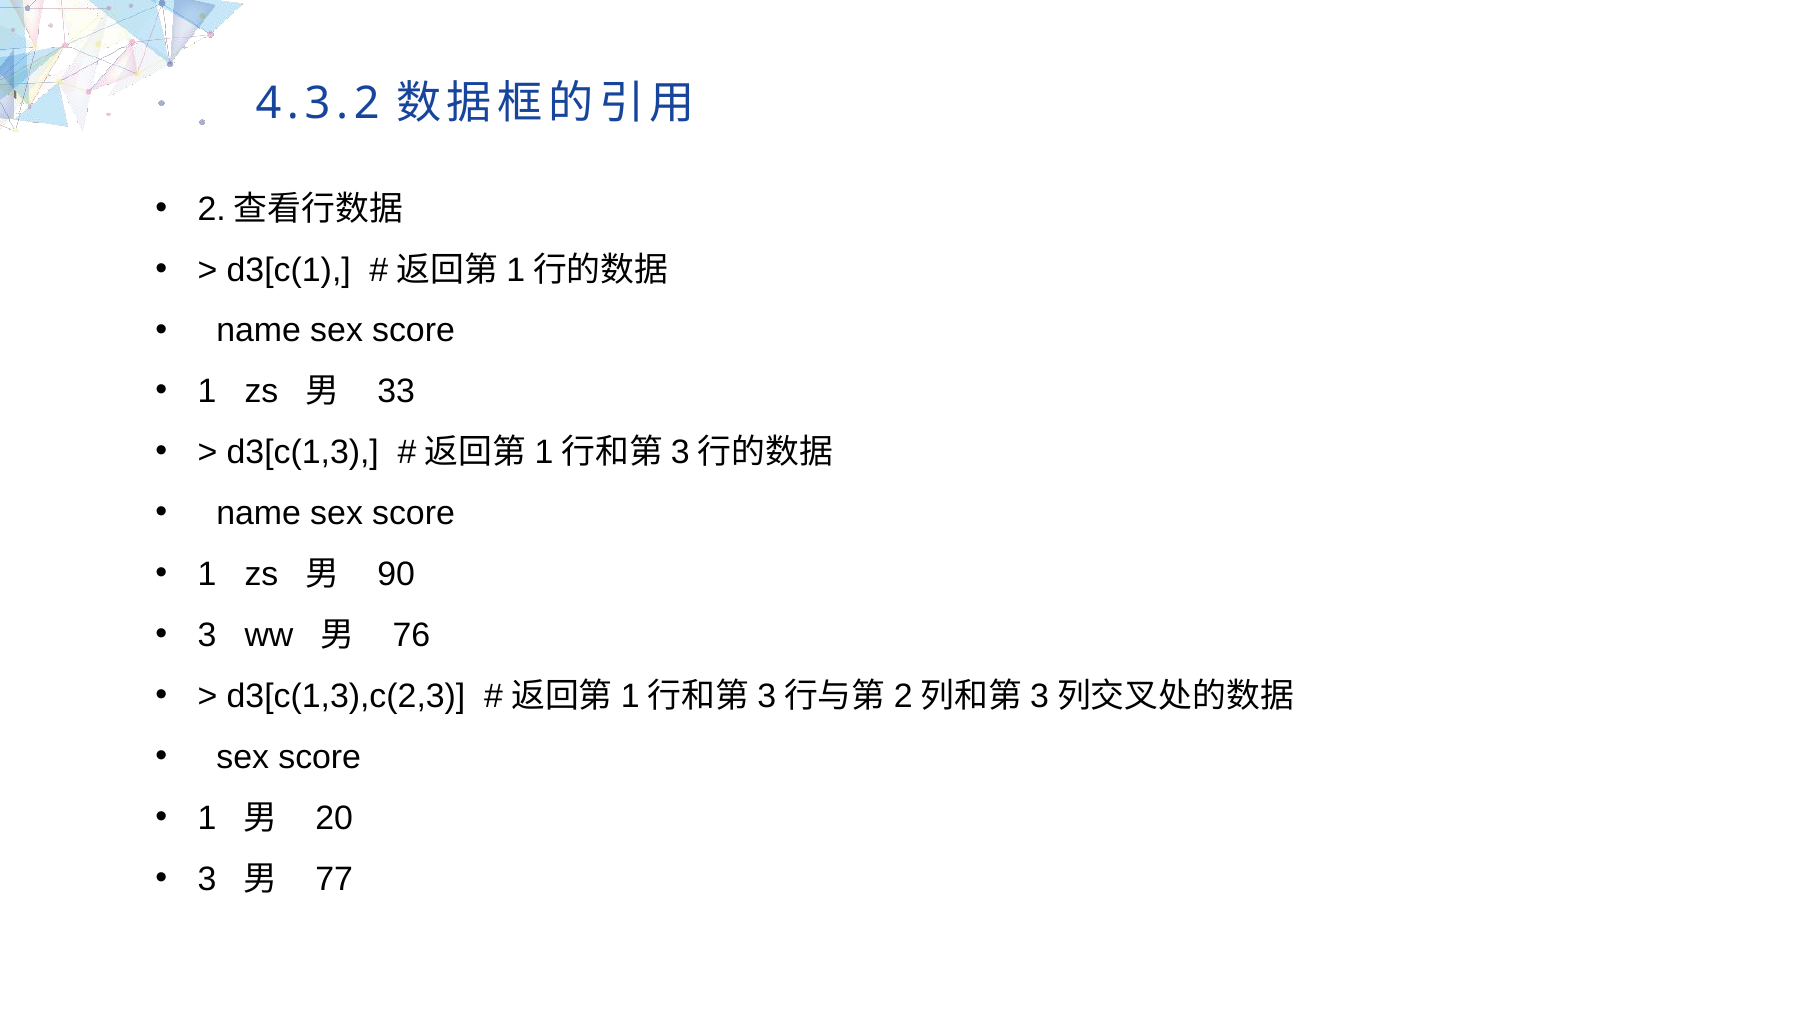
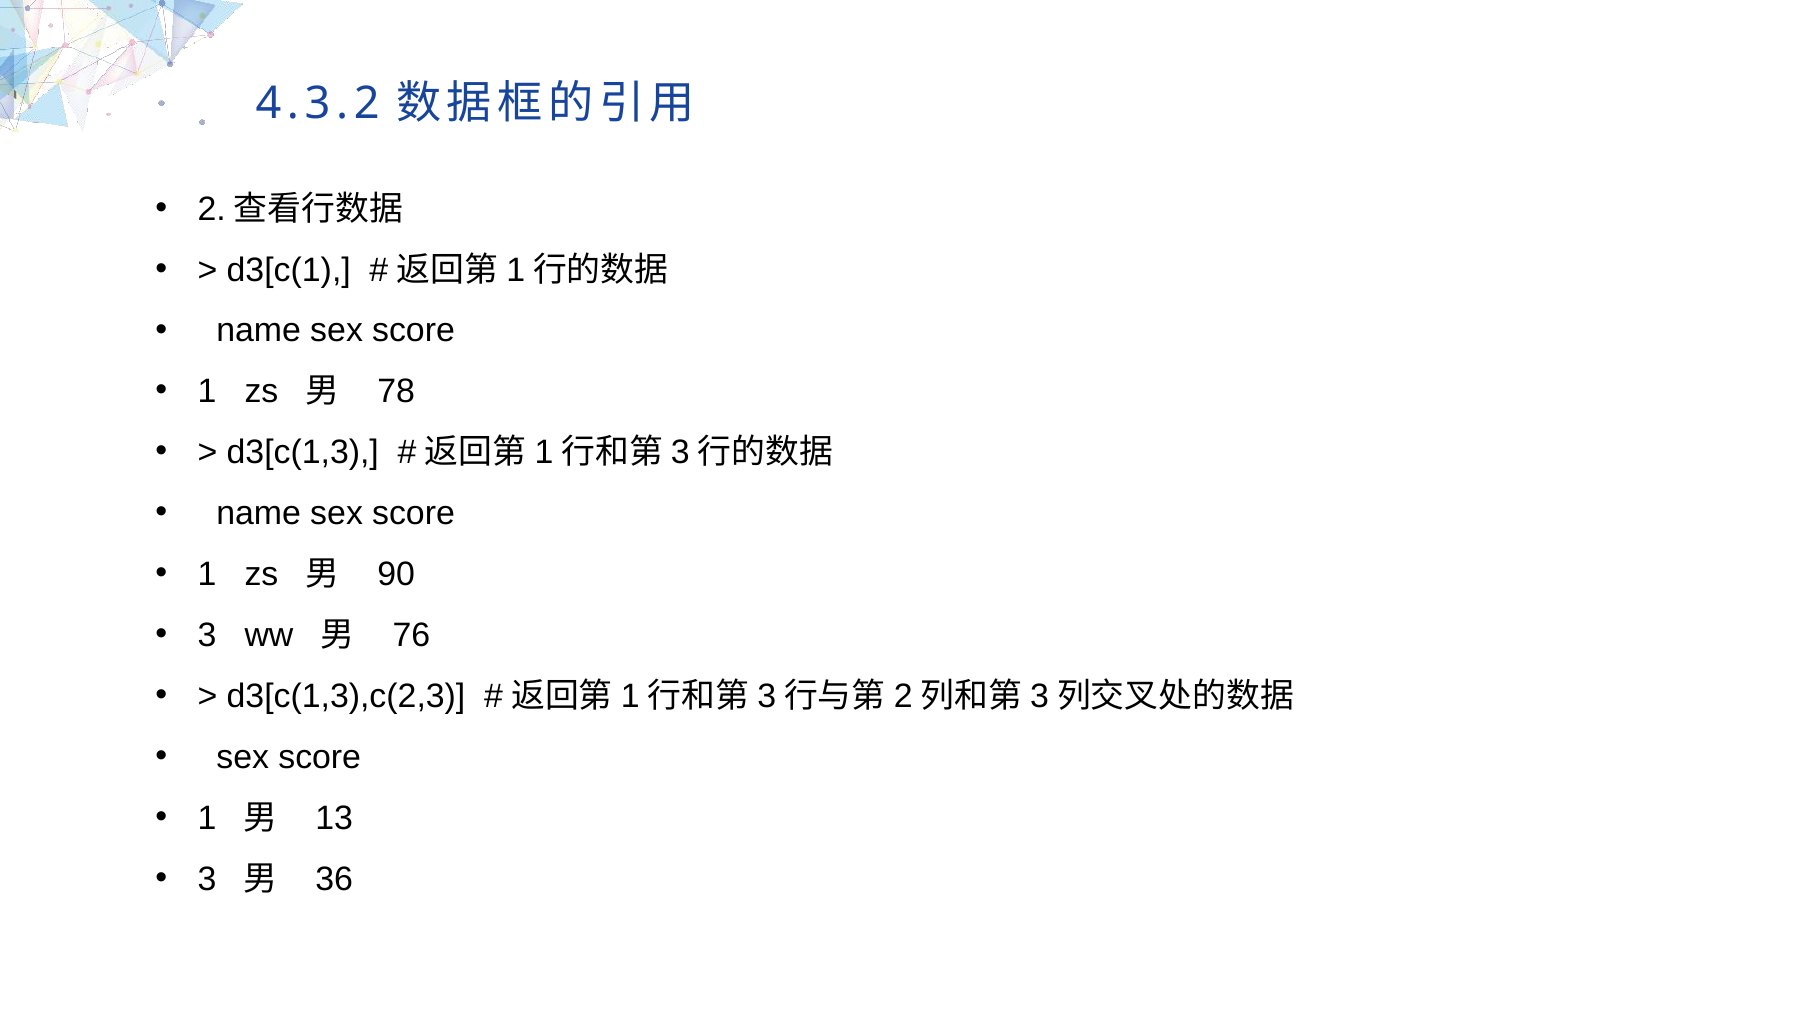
33: 33 -> 78
20: 20 -> 13
77: 77 -> 36
